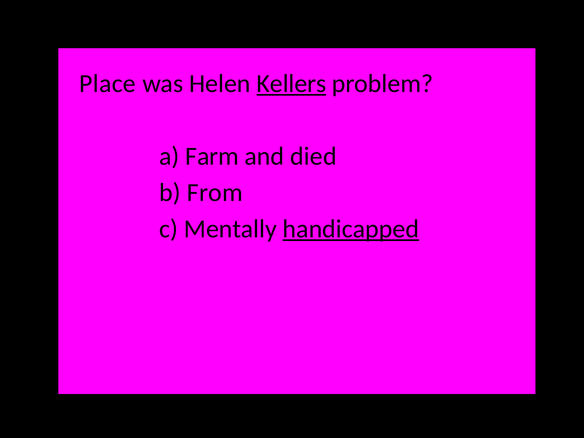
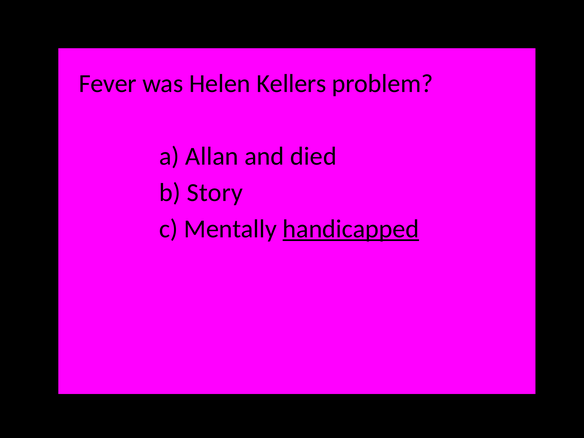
Place: Place -> Fever
Kellers underline: present -> none
Farm: Farm -> Allan
From: From -> Story
